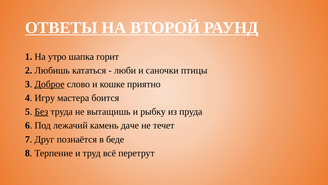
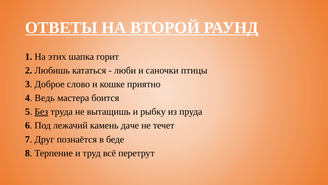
утро: утро -> этих
Доброе underline: present -> none
Игру: Игру -> Ведь
